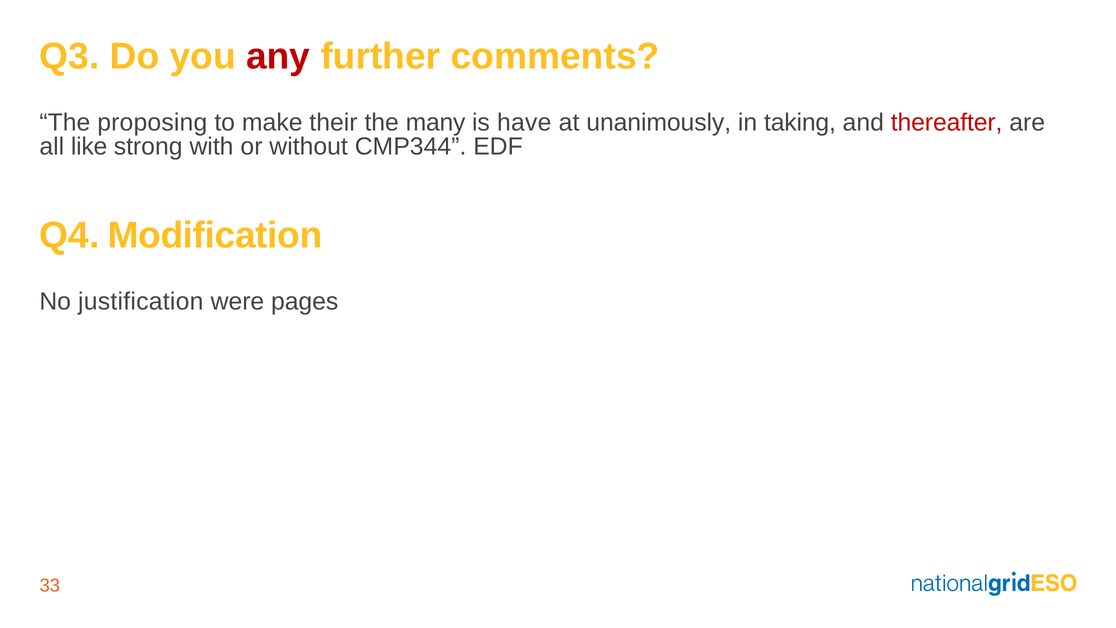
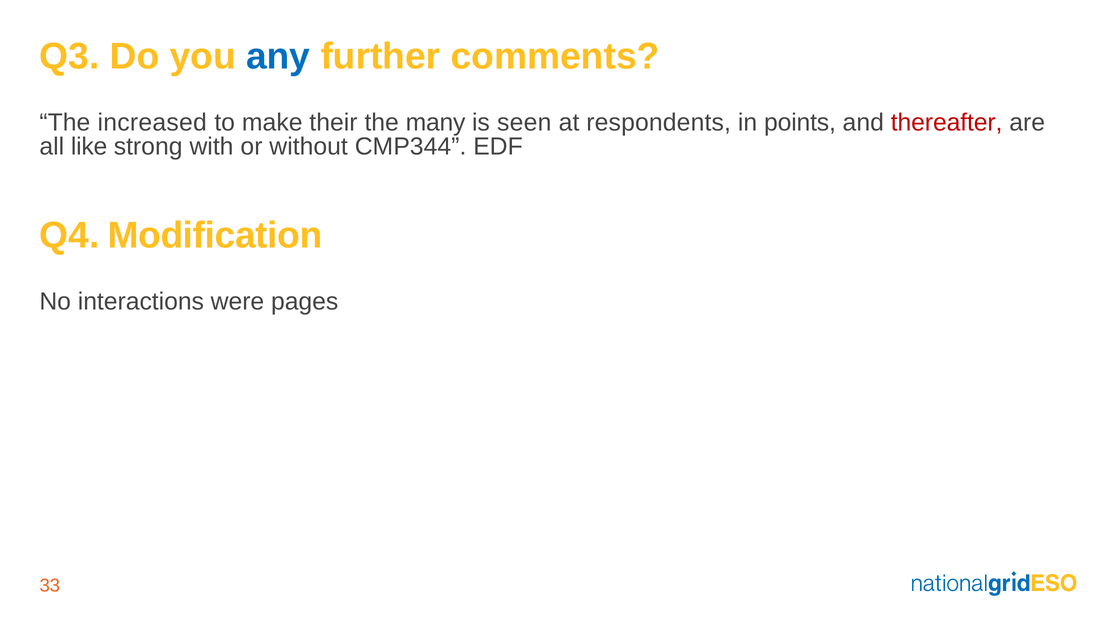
any colour: red -> blue
proposing: proposing -> increased
have: have -> seen
unanimously: unanimously -> respondents
taking: taking -> points
justification: justification -> interactions
